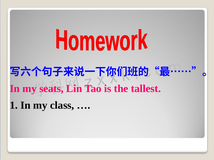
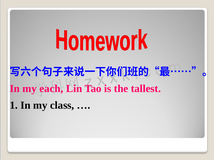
seats: seats -> each
